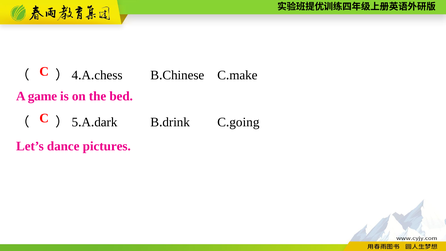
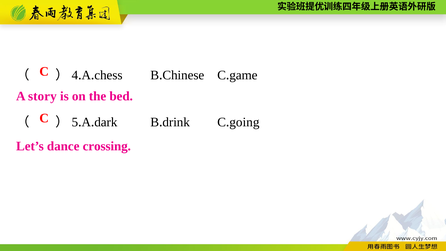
make: make -> game
game: game -> story
pictures: pictures -> crossing
